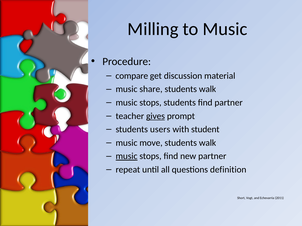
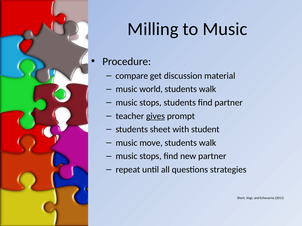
share: share -> world
users: users -> sheet
music at (127, 157) underline: present -> none
definition: definition -> strategies
